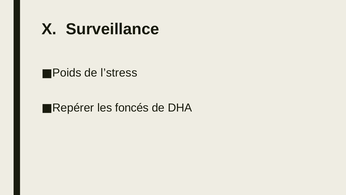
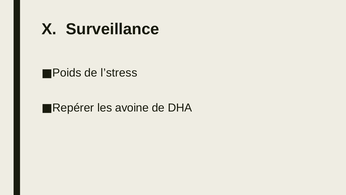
foncés: foncés -> avoine
